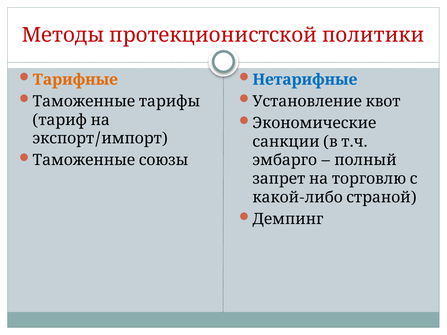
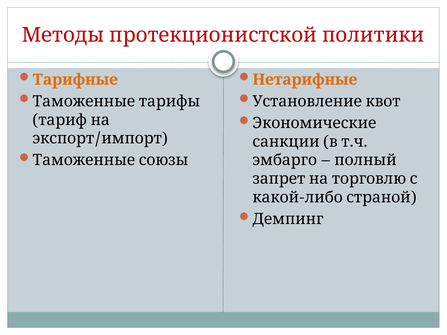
Нетарифные colour: blue -> orange
